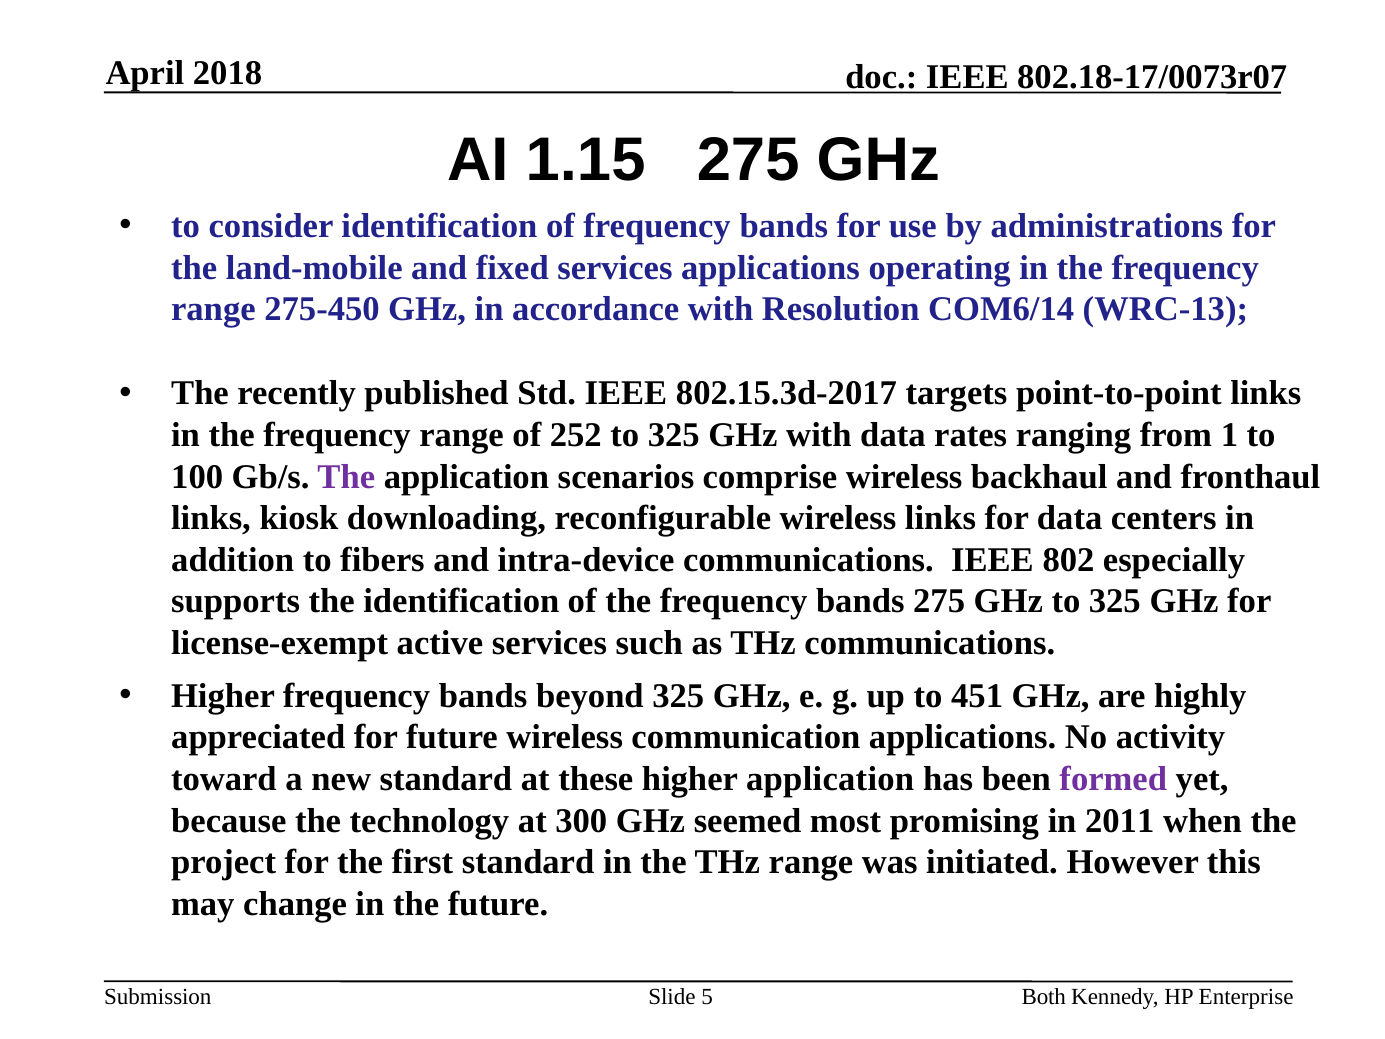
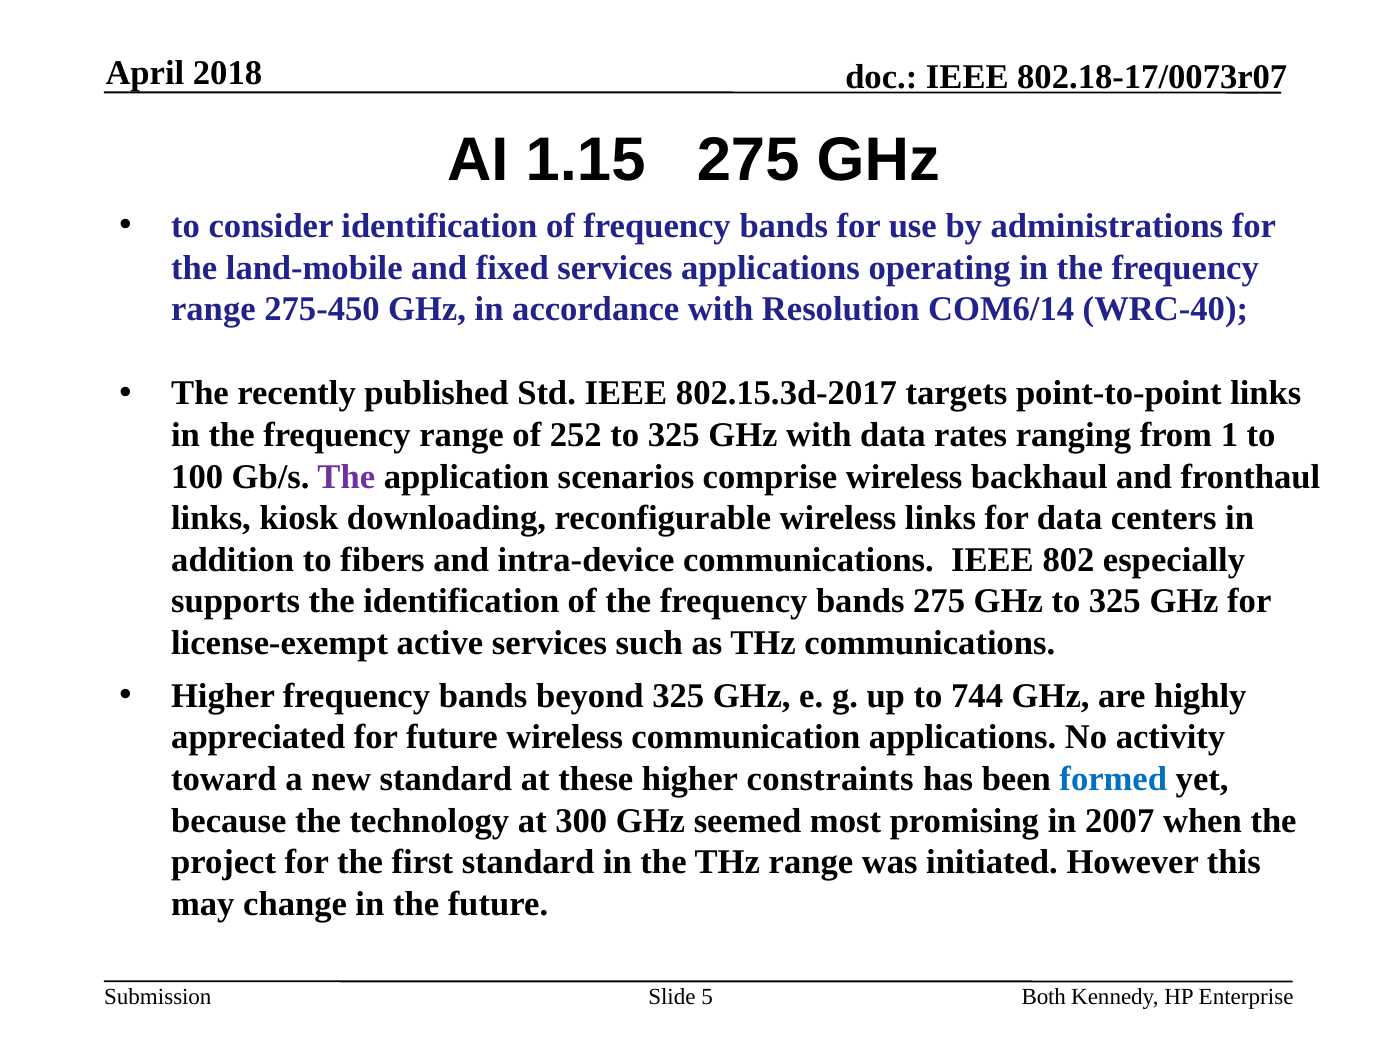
WRC-13: WRC-13 -> WRC-40
451: 451 -> 744
higher application: application -> constraints
formed colour: purple -> blue
2011: 2011 -> 2007
